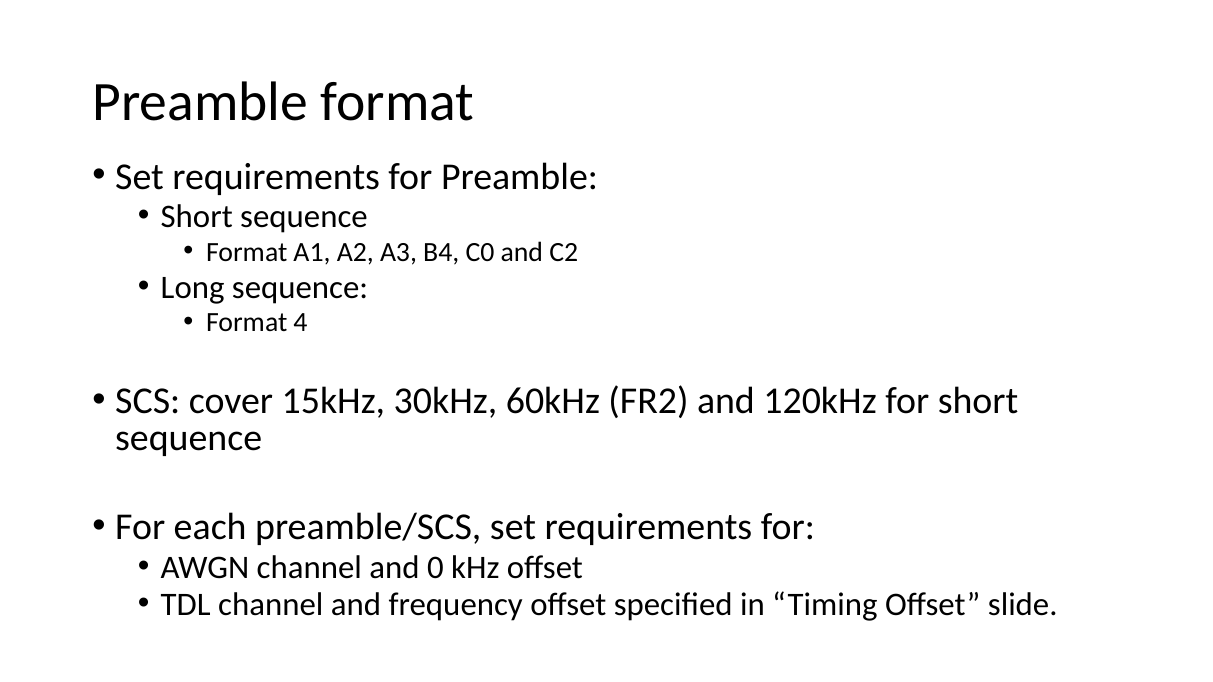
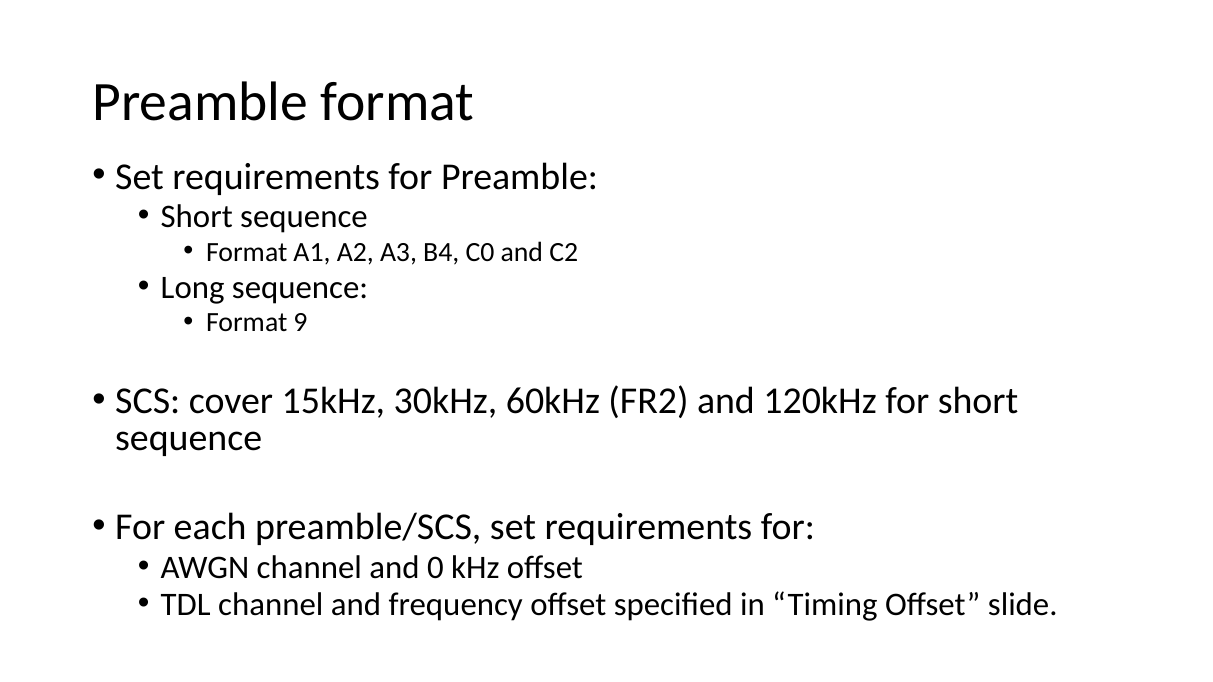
4: 4 -> 9
